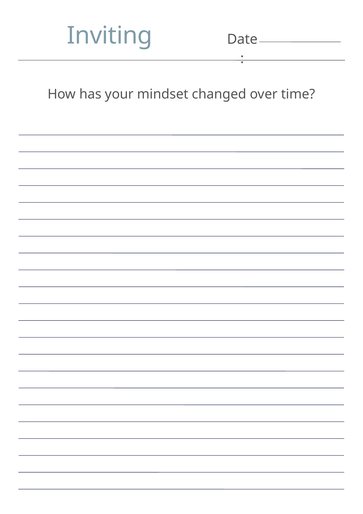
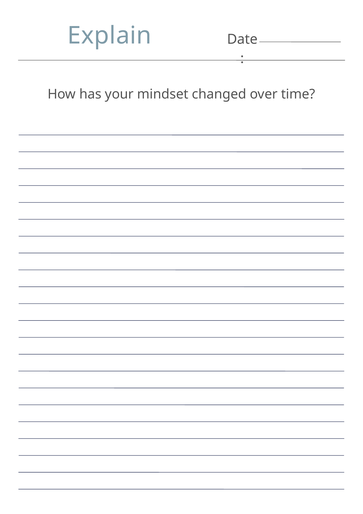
Inviting: Inviting -> Explain
